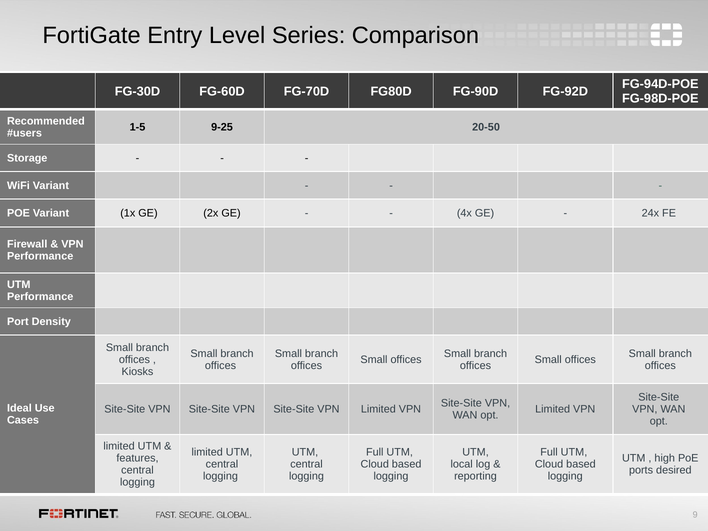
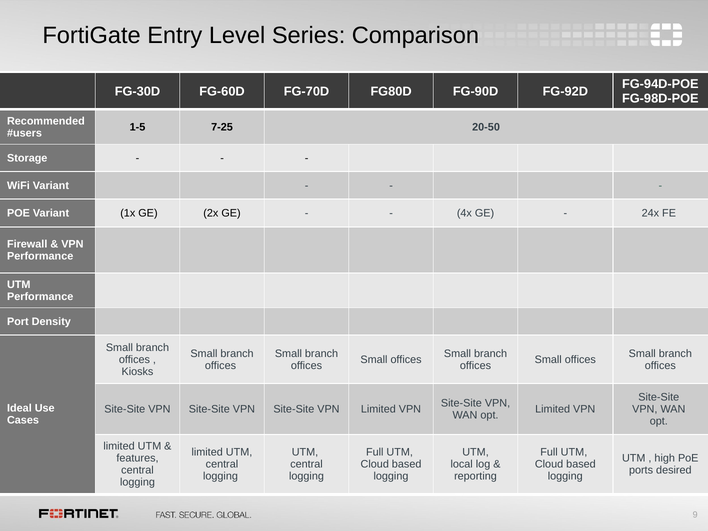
9-25: 9-25 -> 7-25
